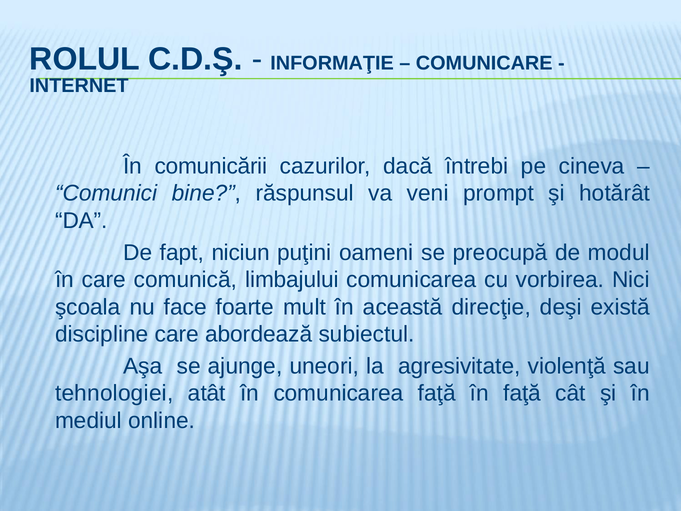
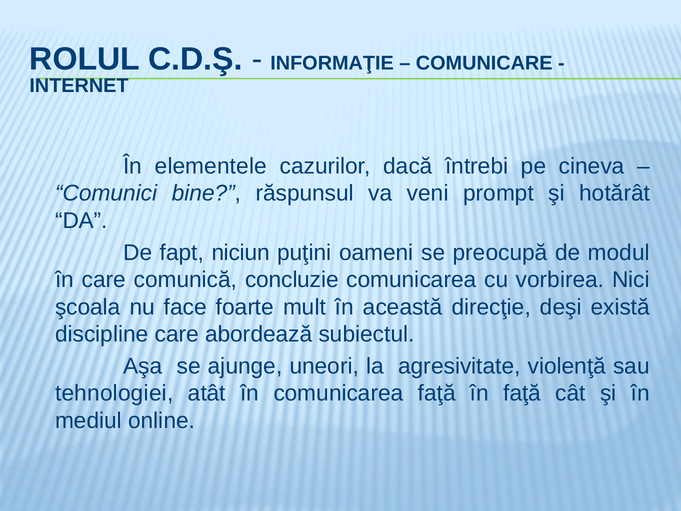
comunicării: comunicării -> elementele
limbajului: limbajului -> concluzie
